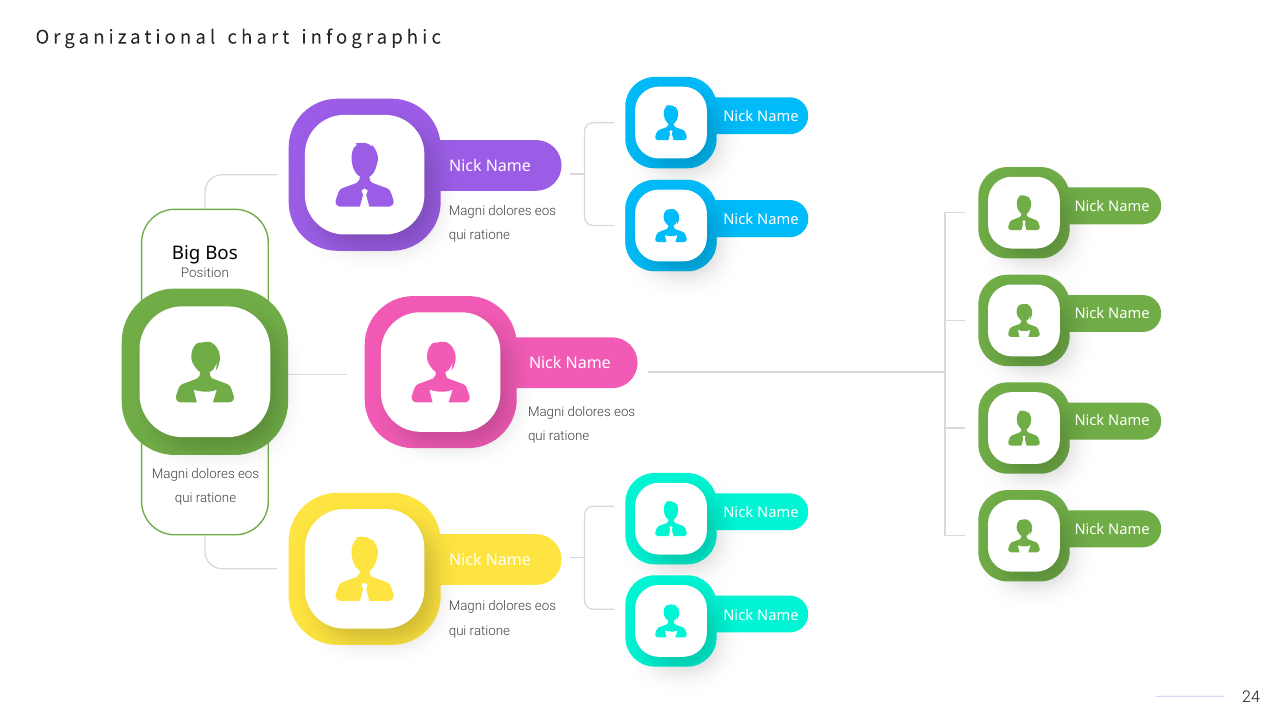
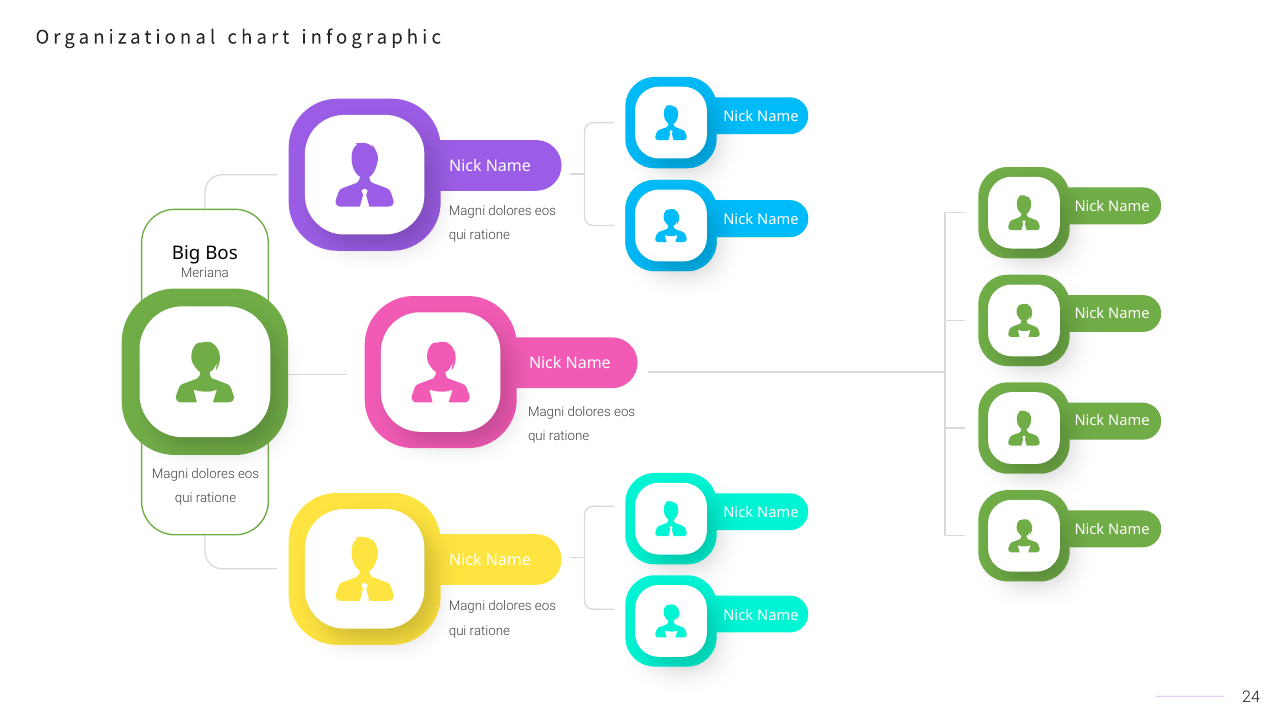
Position: Position -> Meriana
